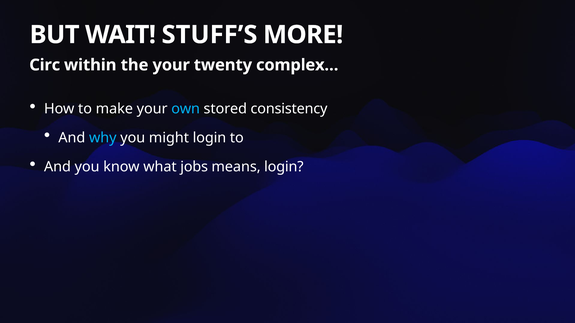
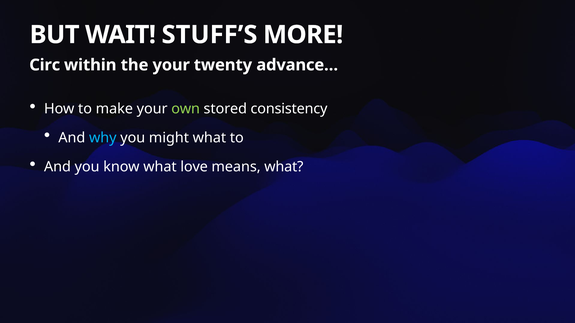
complex…: complex… -> advance…
own colour: light blue -> light green
might login: login -> what
jobs: jobs -> love
means login: login -> what
